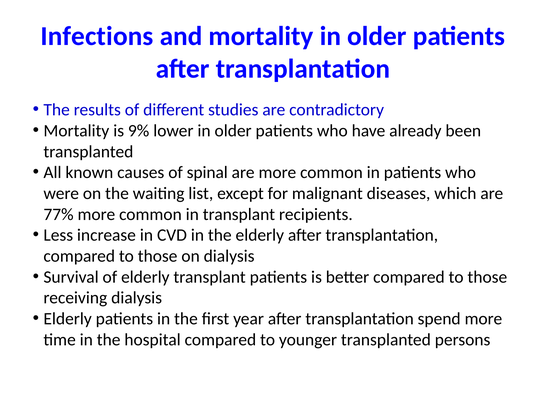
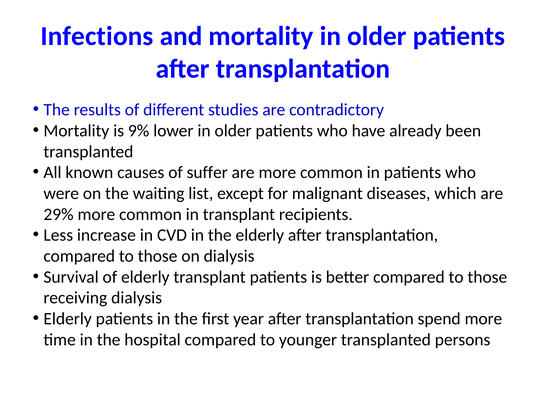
spinal: spinal -> suffer
77%: 77% -> 29%
